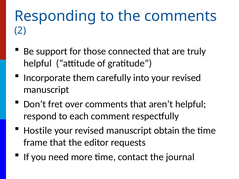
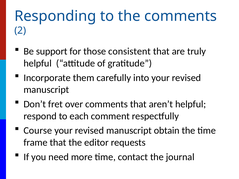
connected: connected -> consistent
Hostile: Hostile -> Course
